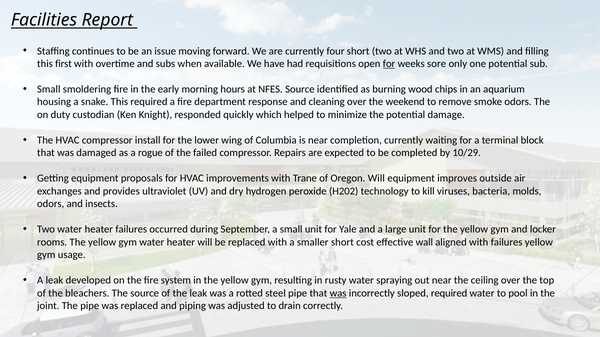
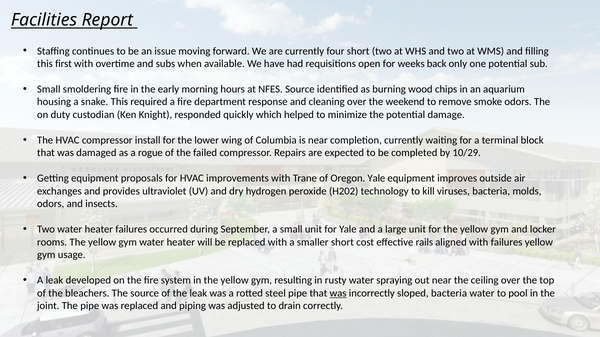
for at (389, 64) underline: present -> none
sore: sore -> back
Oregon Will: Will -> Yale
wall: wall -> rails
sloped required: required -> bacteria
